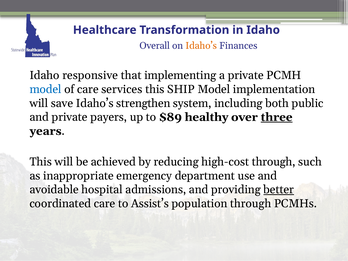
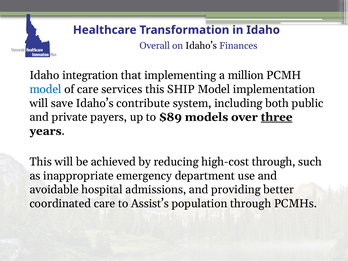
Idaho’s at (201, 46) colour: orange -> black
responsive: responsive -> integration
a private: private -> million
strengthen: strengthen -> contribute
healthy: healthy -> models
better underline: present -> none
